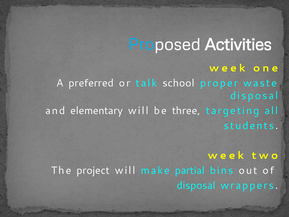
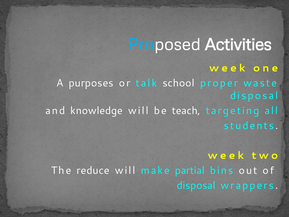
preferred: preferred -> purposes
elementary: elementary -> knowledge
three: three -> teach
project: project -> reduce
